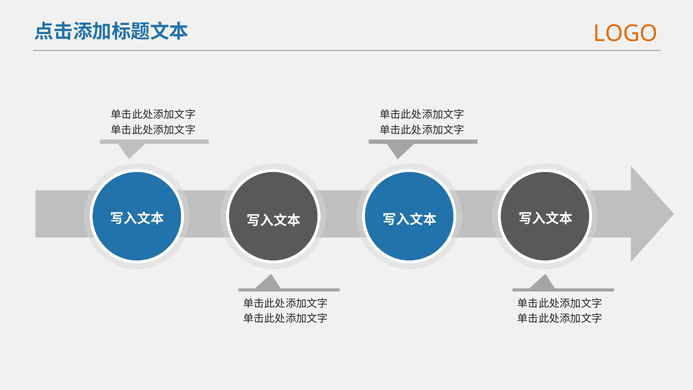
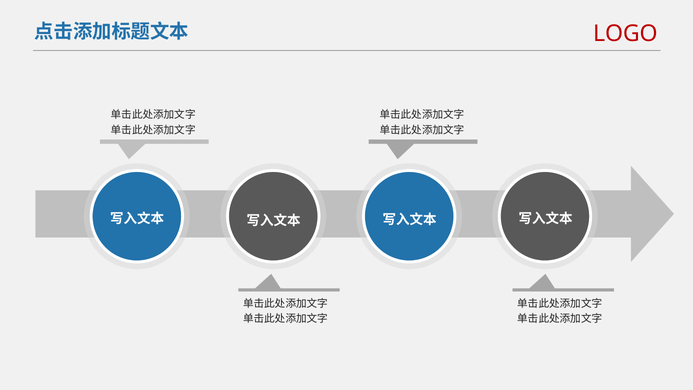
LOGO colour: orange -> red
